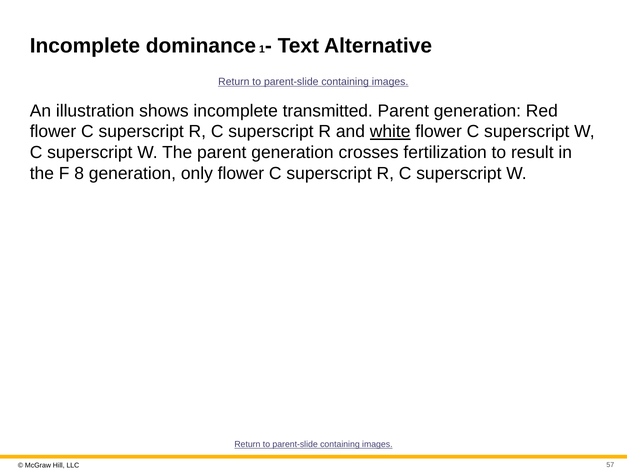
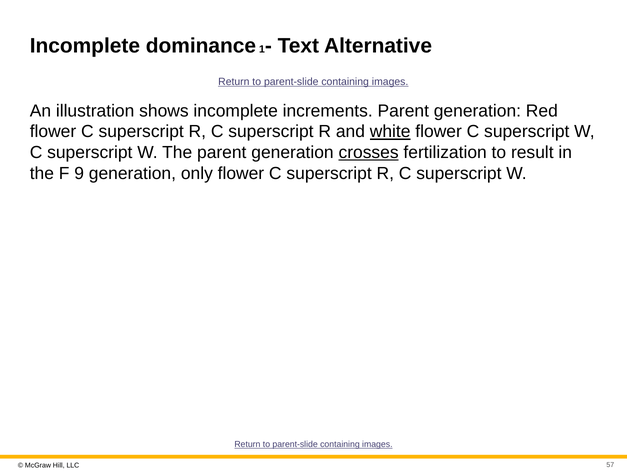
transmitted: transmitted -> increments
crosses underline: none -> present
8: 8 -> 9
